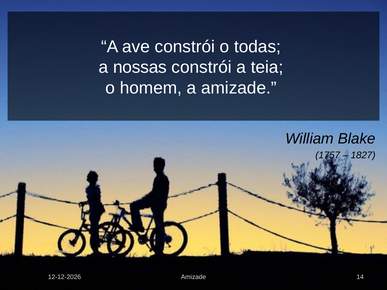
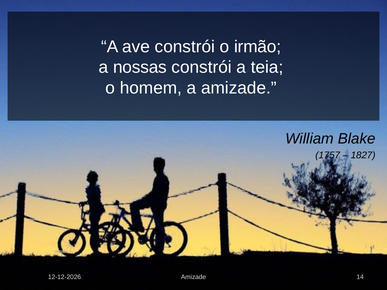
todas: todas -> irmão
